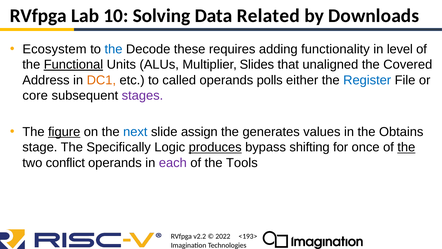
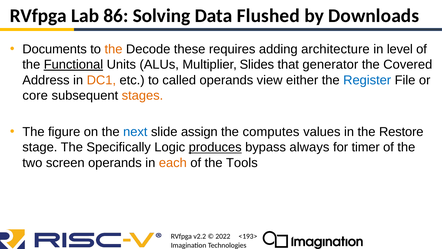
10: 10 -> 86
Related: Related -> Flushed
Ecosystem: Ecosystem -> Documents
the at (114, 49) colour: blue -> orange
functionality: functionality -> architecture
unaligned: unaligned -> generator
polls: polls -> view
stages colour: purple -> orange
figure underline: present -> none
generates: generates -> computes
Obtains: Obtains -> Restore
shifting: shifting -> always
once: once -> timer
the at (406, 147) underline: present -> none
conflict: conflict -> screen
each colour: purple -> orange
